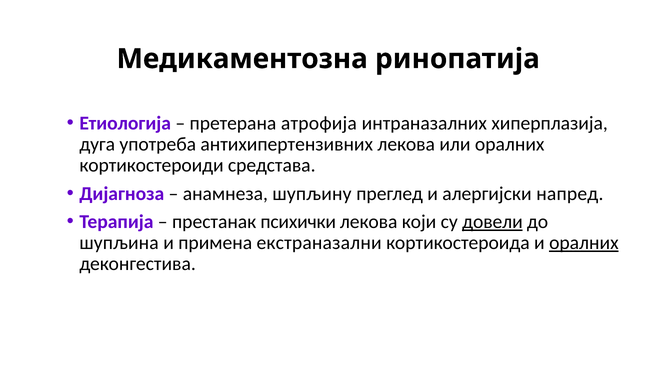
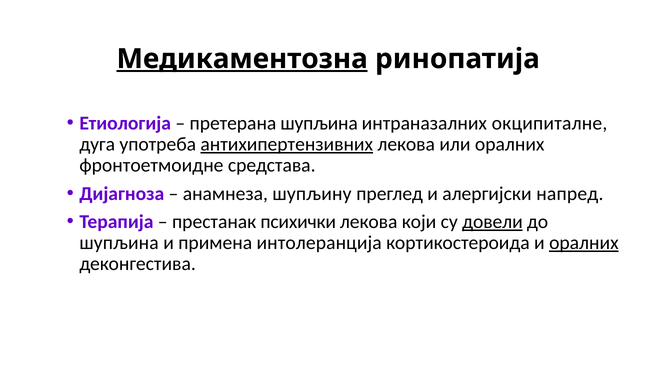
Медикаментозна underline: none -> present
претерана атрофија: атрофија -> шупљина
хиперплазија: хиперплазија -> окципиталне
антихипертензивних underline: none -> present
кортикостероиди: кортикостероиди -> фронтоетмоидне
екстраназални: екстраназални -> интолеранција
